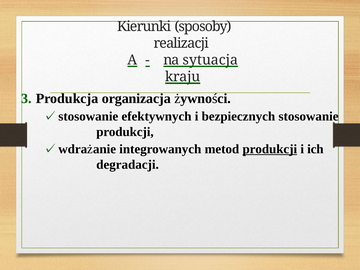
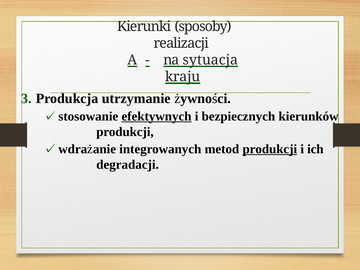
organizacja: organizacja -> utrzymanie
efektywnych underline: none -> present
bezpiecznych stosowanie: stosowanie -> kierunków
